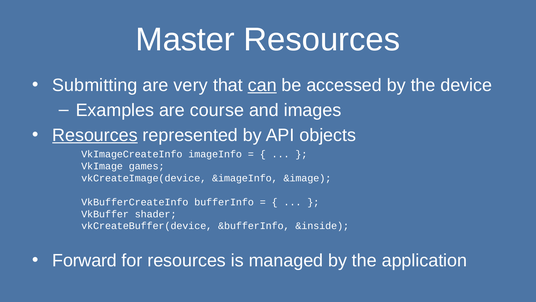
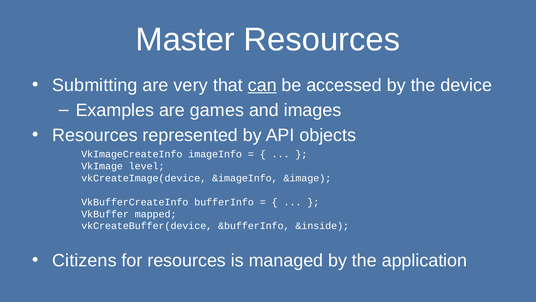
course: course -> games
Resources at (95, 135) underline: present -> none
games: games -> level
shader: shader -> mapped
Forward: Forward -> Citizens
